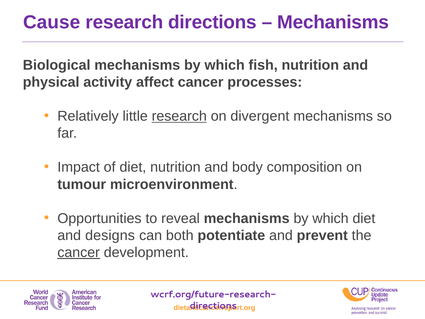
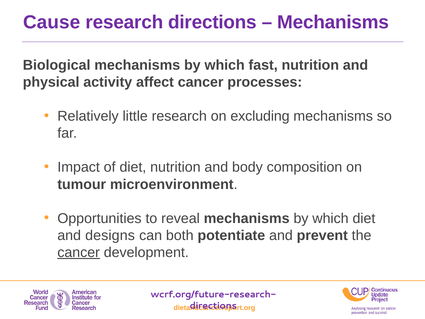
fish: fish -> fast
research at (179, 116) underline: present -> none
divergent: divergent -> excluding
